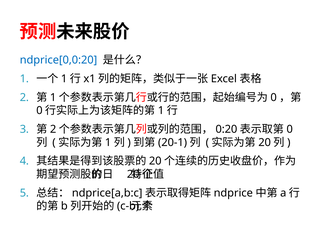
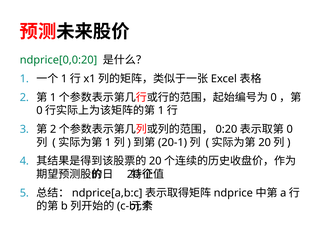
ndprice[0,0:20 colour: blue -> green
